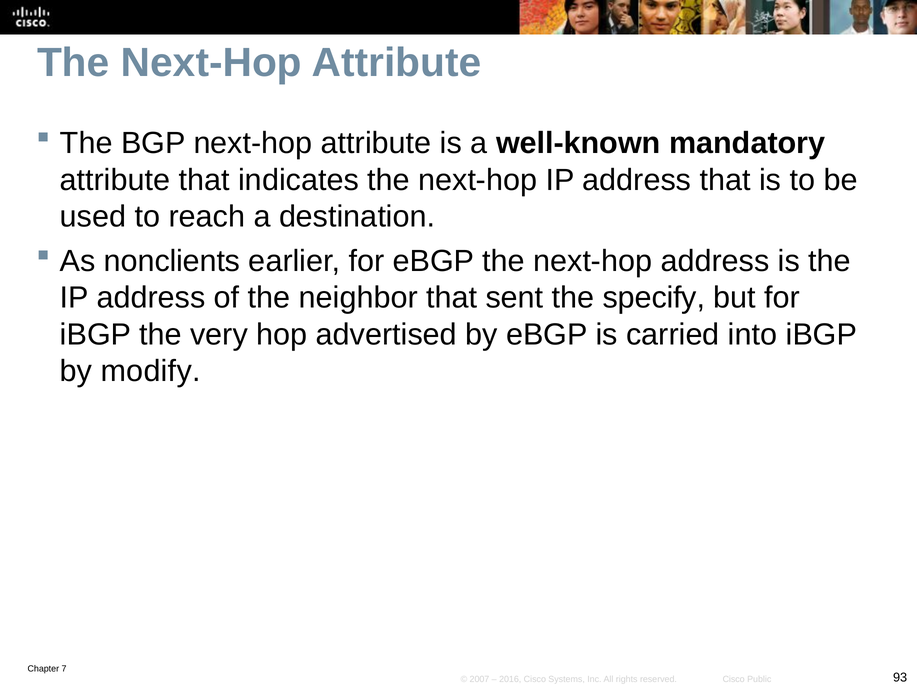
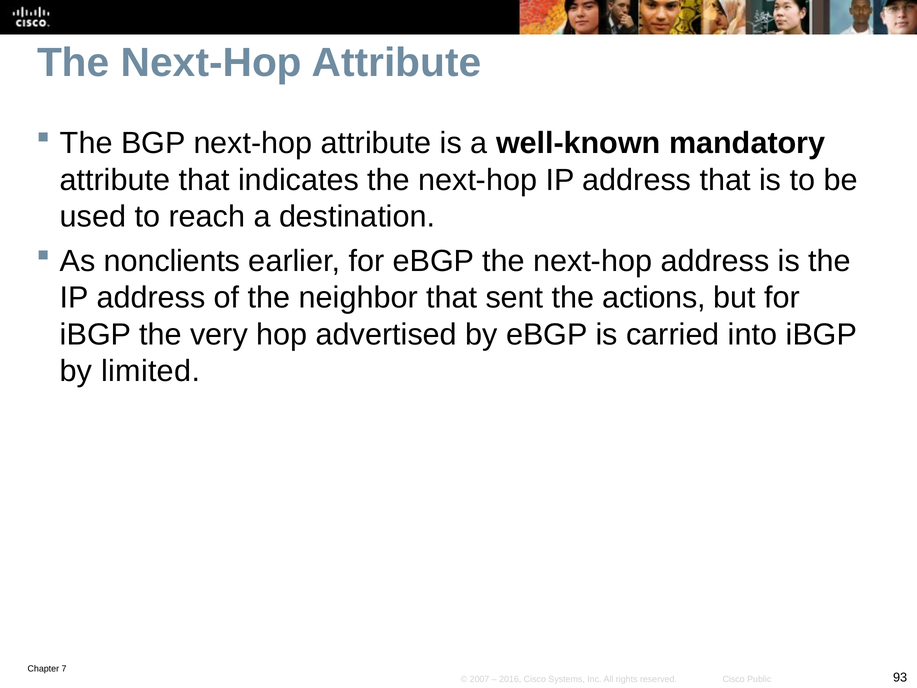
specify: specify -> actions
modify: modify -> limited
